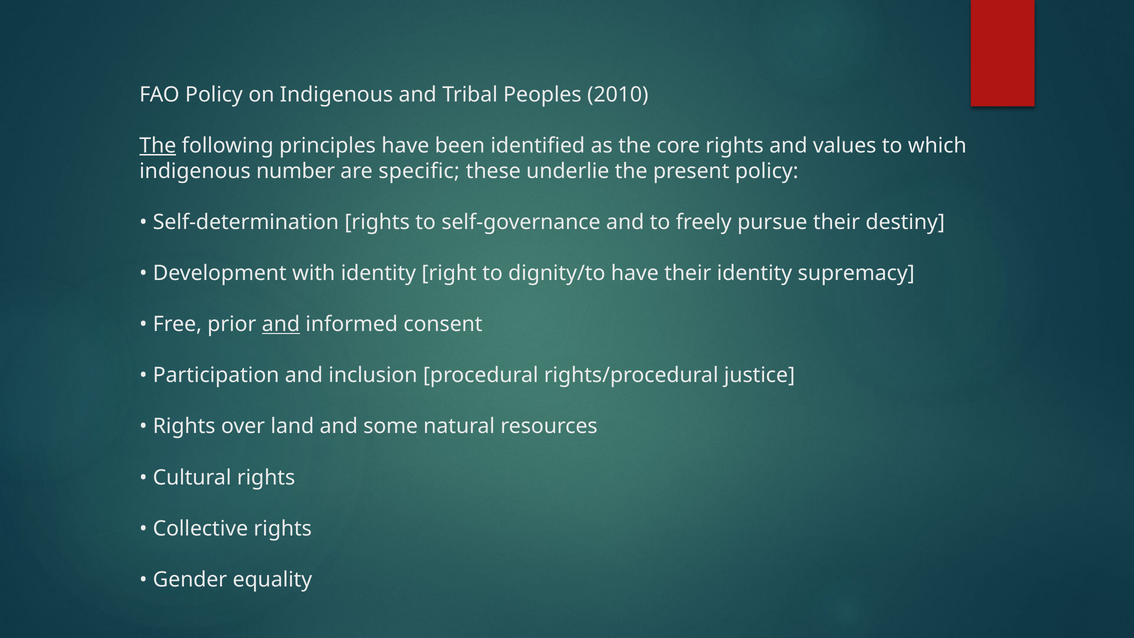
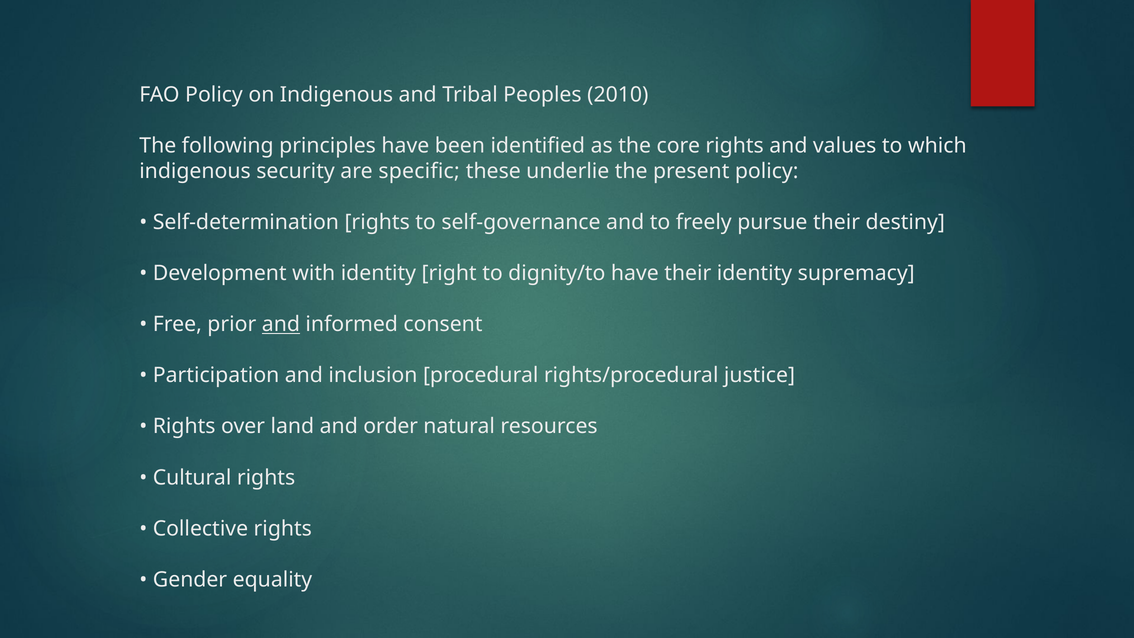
The at (158, 146) underline: present -> none
number: number -> security
some: some -> order
